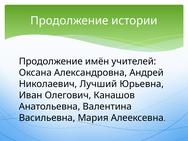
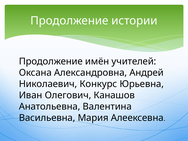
Лучший: Лучший -> Конкурс
